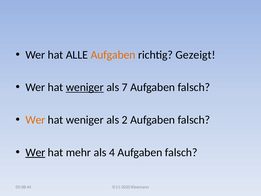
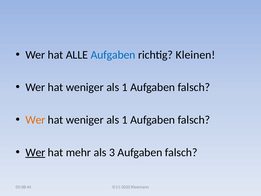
Aufgaben at (113, 55) colour: orange -> blue
Gezeigt: Gezeigt -> Kleinen
weniger at (85, 87) underline: present -> none
7 at (125, 87): 7 -> 1
2 at (125, 120): 2 -> 1
4: 4 -> 3
